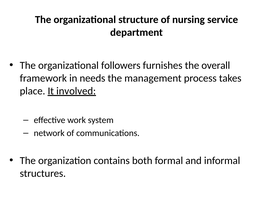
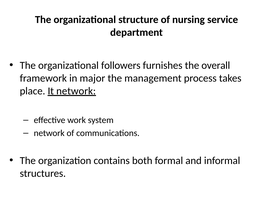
needs: needs -> major
It involved: involved -> network
